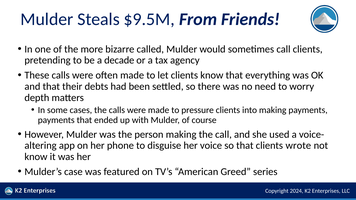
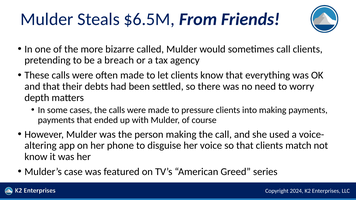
$9.5M: $9.5M -> $6.5M
decade: decade -> breach
wrote: wrote -> match
